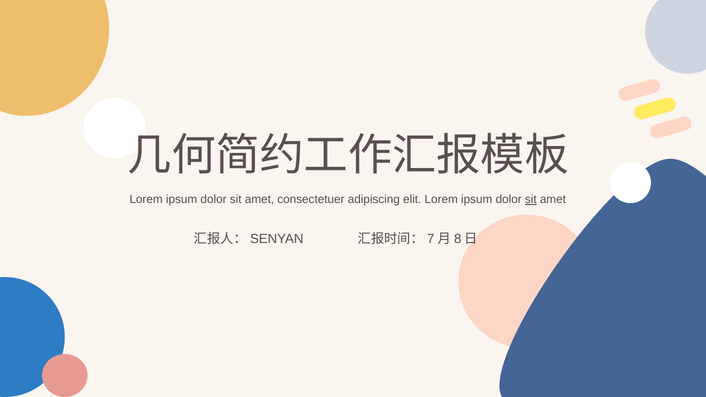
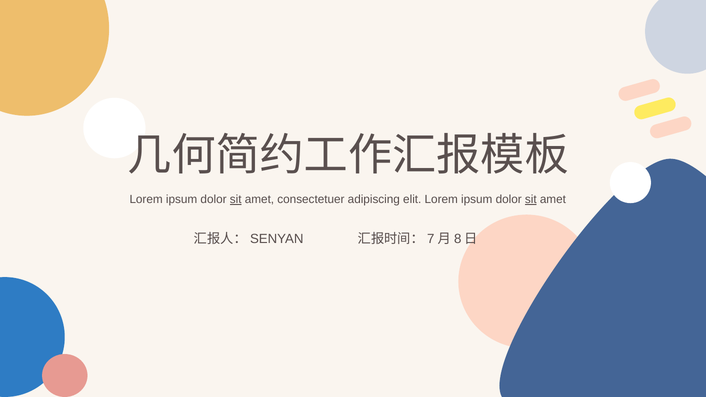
sit at (236, 200) underline: none -> present
